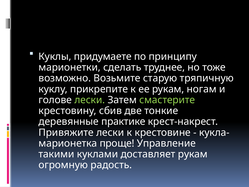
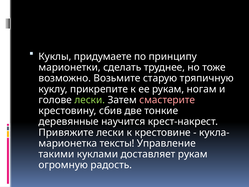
смастерите colour: light green -> pink
практике: практике -> научится
проще: проще -> тексты
